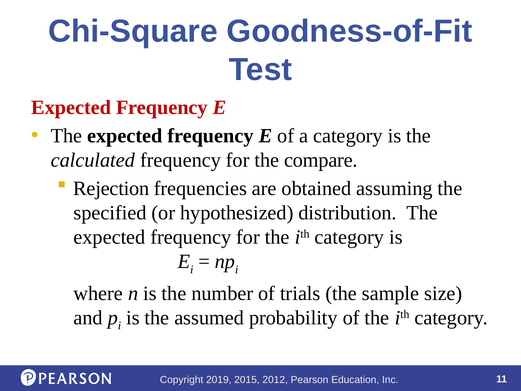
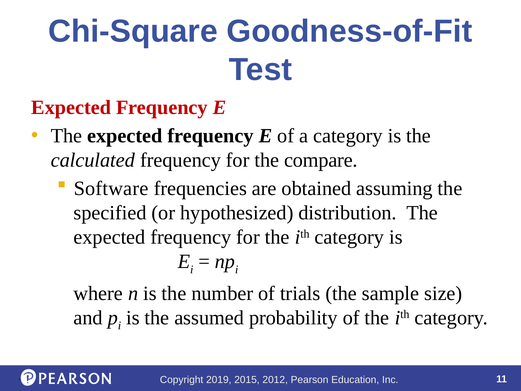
Rejection: Rejection -> Software
